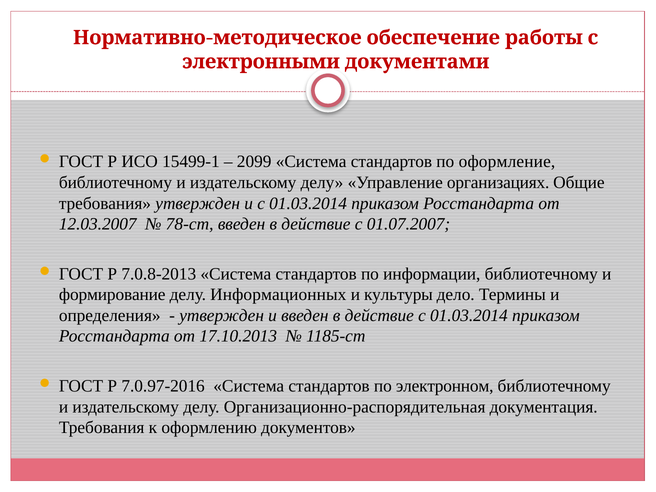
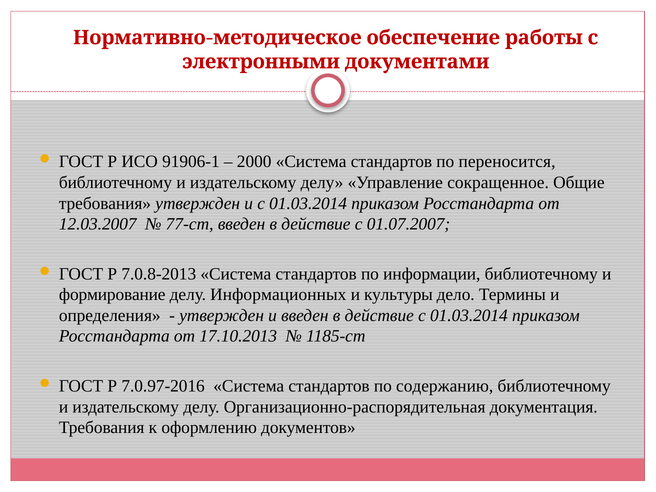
15499-1: 15499-1 -> 91906-1
2099: 2099 -> 2000
оформление: оформление -> переносится
организациях: организациях -> сокращенное
78-ст: 78-ст -> 77-ст
электронном: электронном -> содержанию
